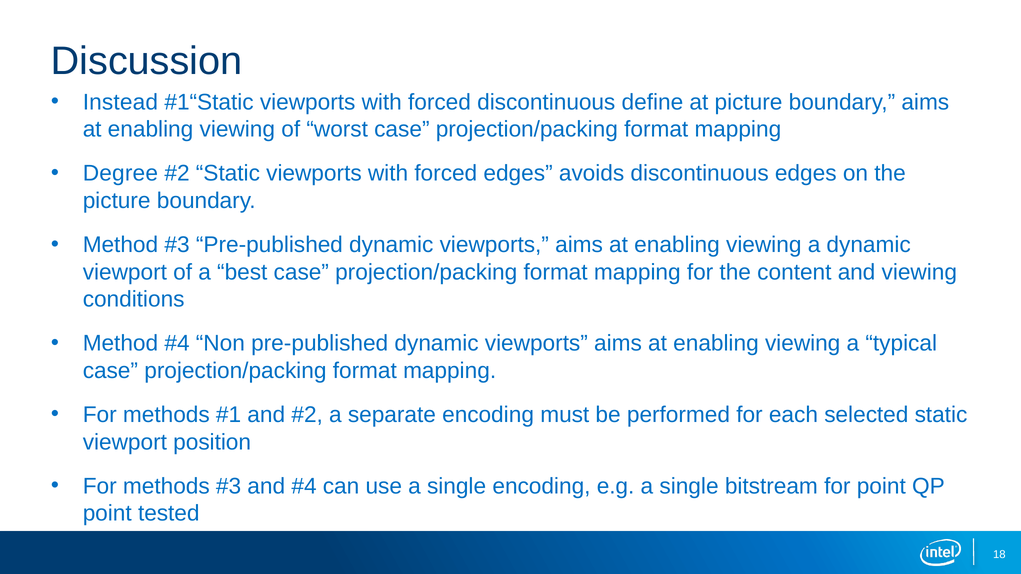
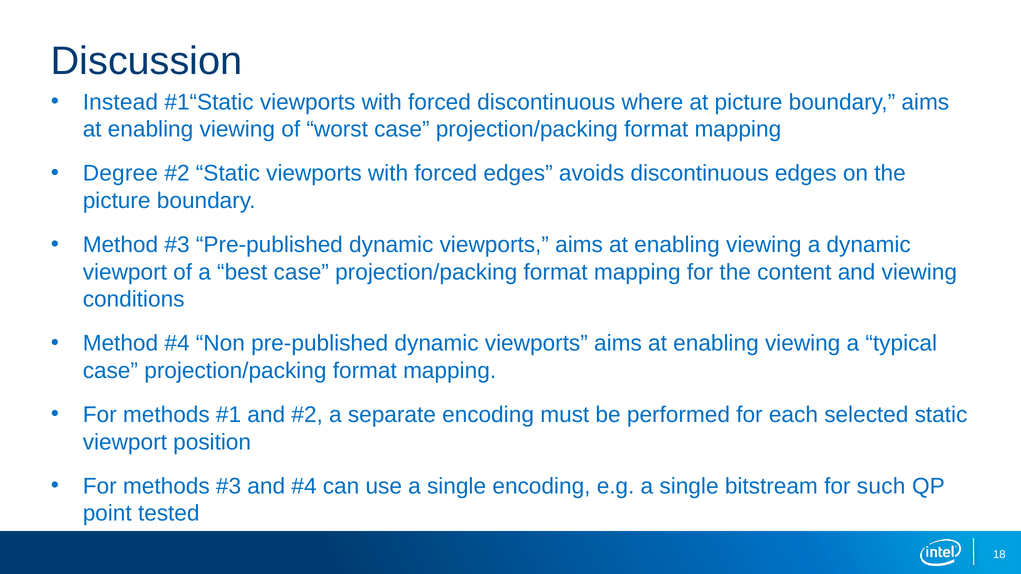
define: define -> where
for point: point -> such
